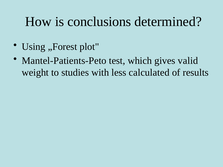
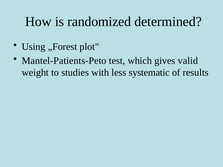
conclusions: conclusions -> randomized
calculated: calculated -> systematic
